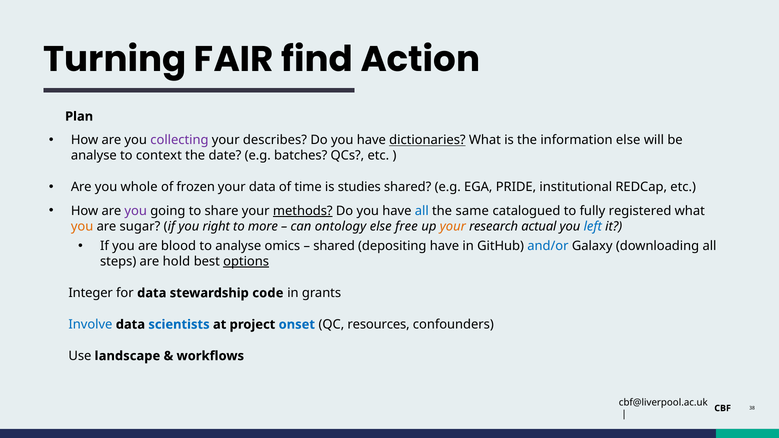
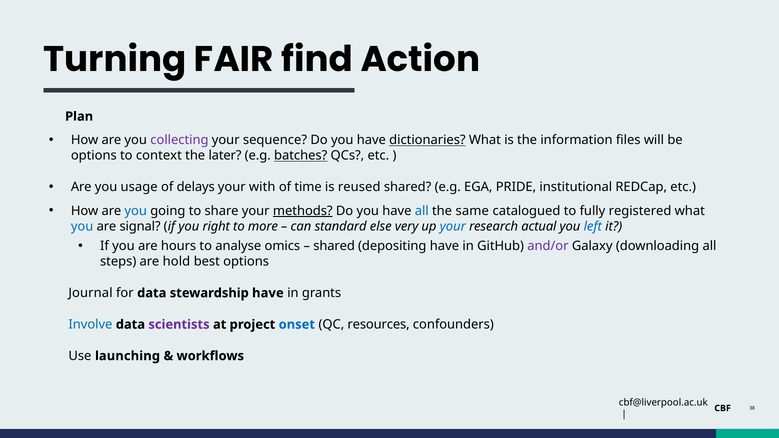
describes: describes -> sequence
information else: else -> files
analyse at (94, 156): analyse -> options
date: date -> later
batches underline: none -> present
whole: whole -> usage
frozen: frozen -> delays
your data: data -> with
studies: studies -> reused
you at (136, 211) colour: purple -> blue
you at (82, 226) colour: orange -> blue
sugar: sugar -> signal
ontology: ontology -> standard
free: free -> very
your at (453, 226) colour: orange -> blue
blood: blood -> hours
and/or colour: blue -> purple
options at (246, 262) underline: present -> none
Integer: Integer -> Journal
stewardship code: code -> have
scientists colour: blue -> purple
landscape: landscape -> launching
